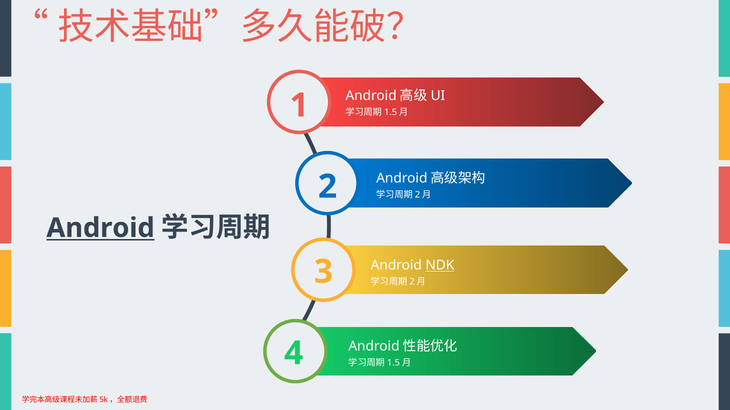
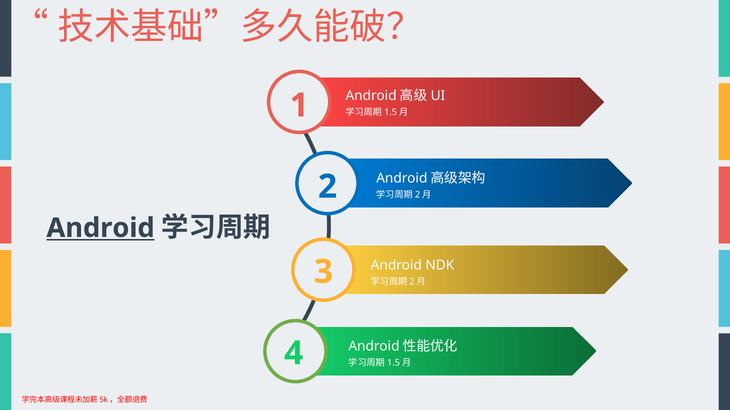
NDK underline: present -> none
